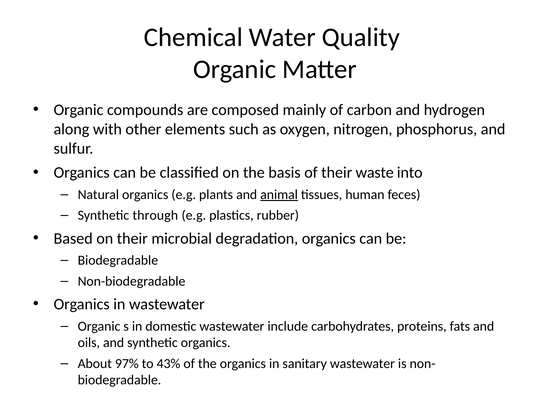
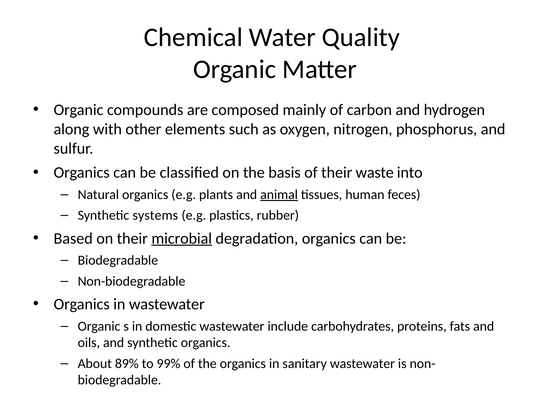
through: through -> systems
microbial underline: none -> present
97%: 97% -> 89%
43%: 43% -> 99%
